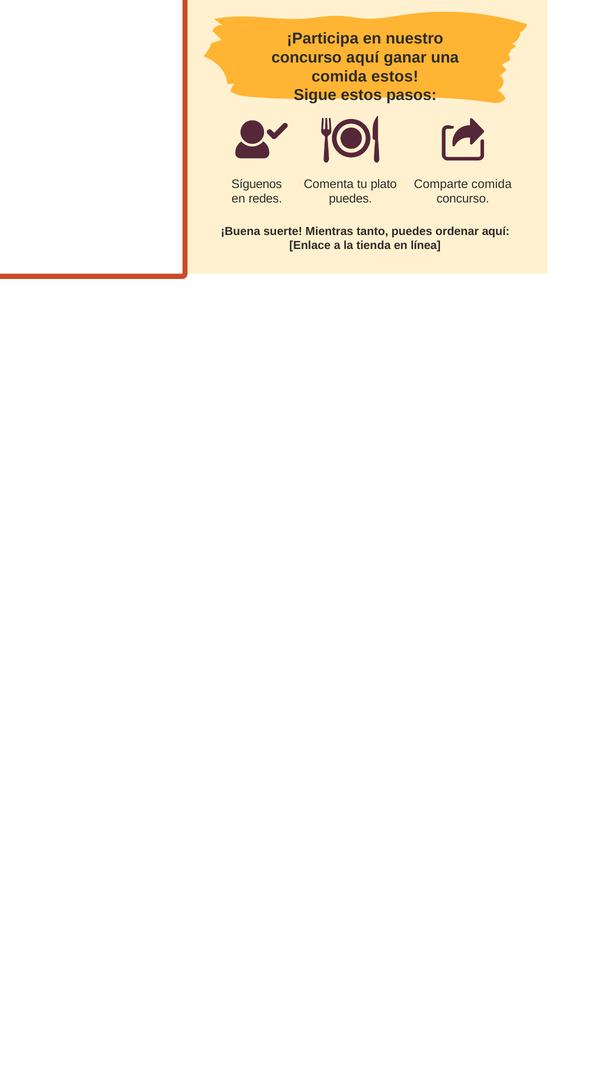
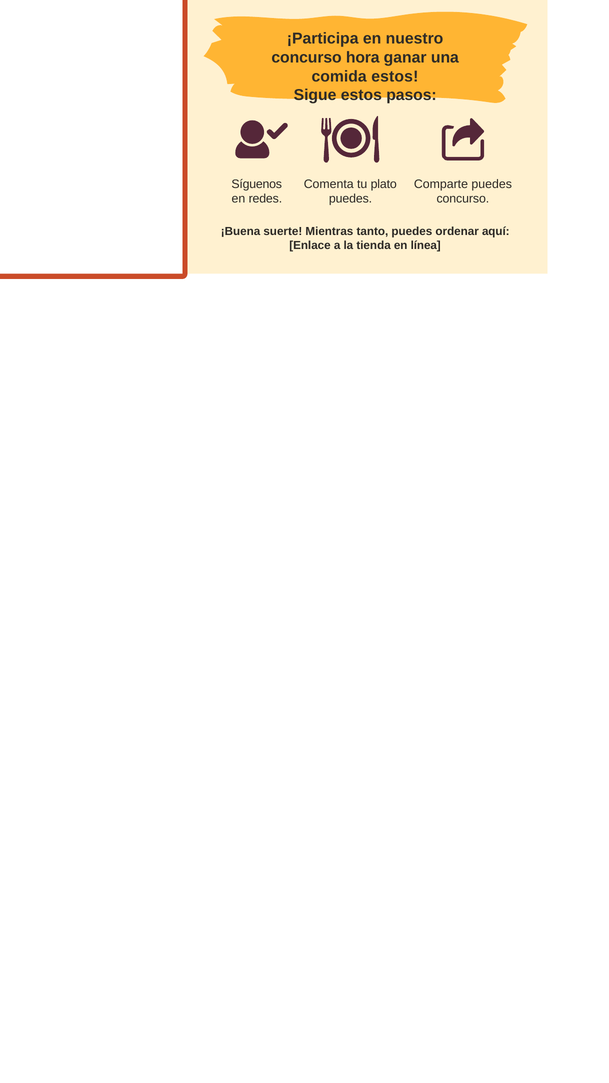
concurso aquí: aquí -> hora
Comparte comida: comida -> puedes
